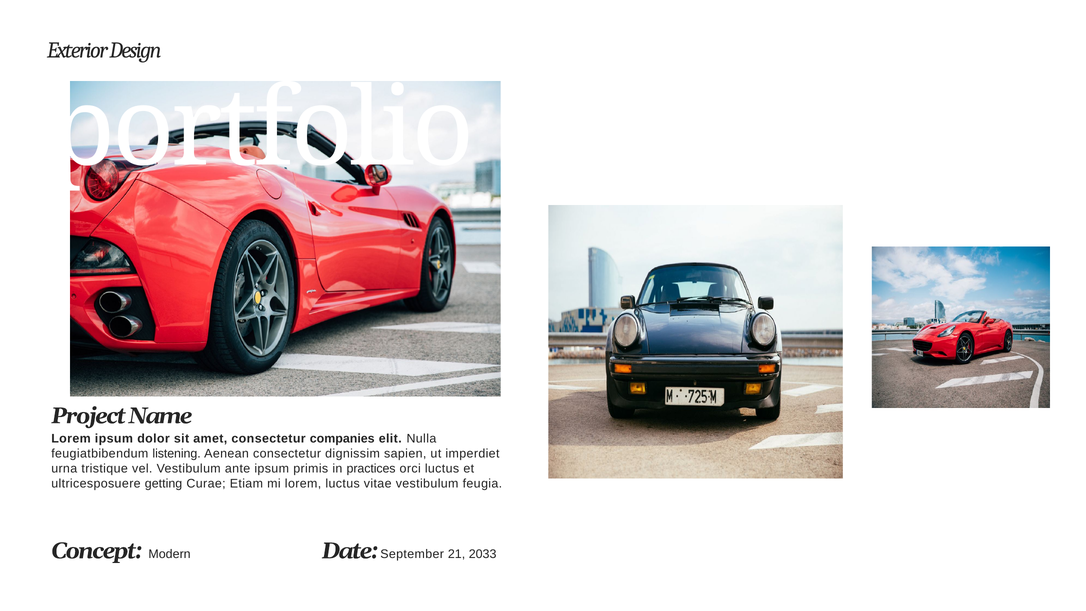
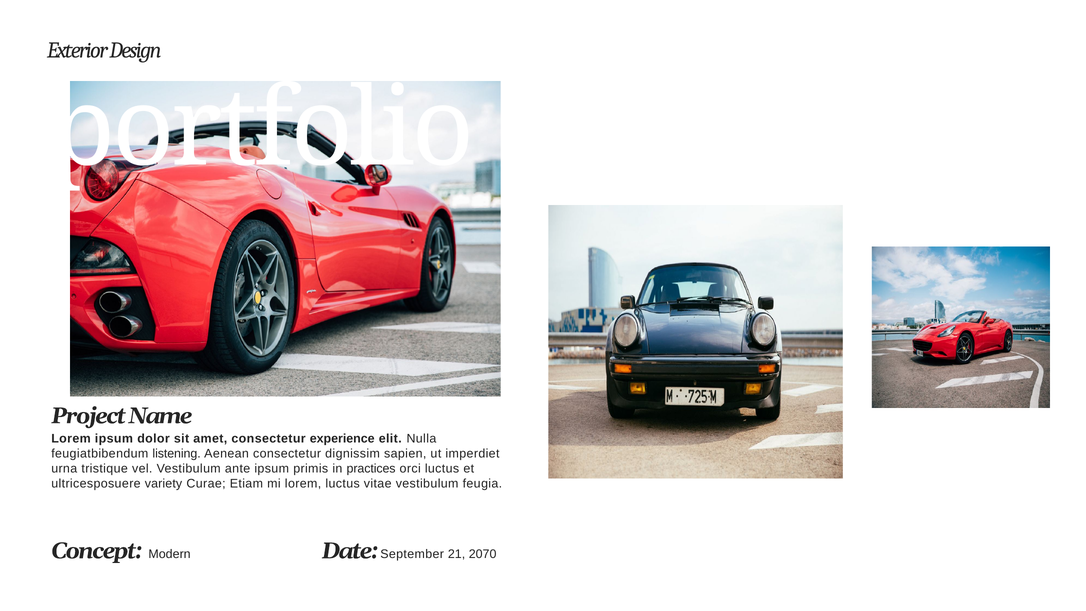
companies: companies -> experience
getting: getting -> variety
2033: 2033 -> 2070
